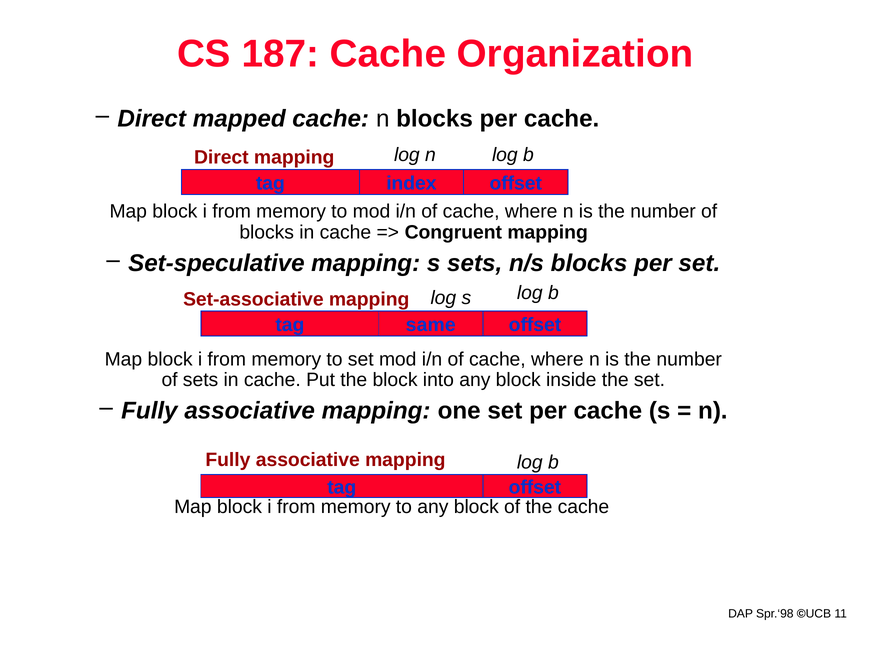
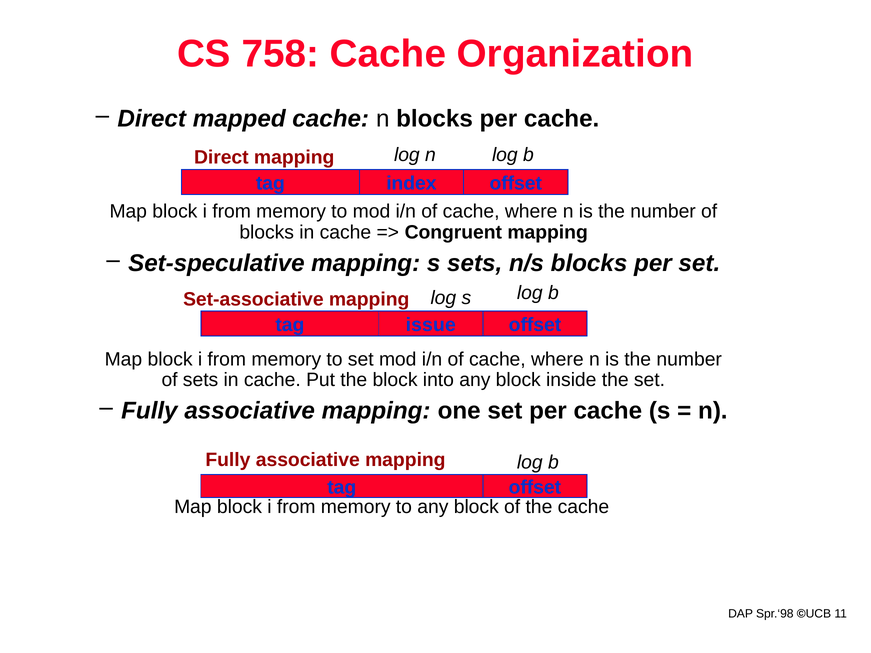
187: 187 -> 758
same: same -> issue
